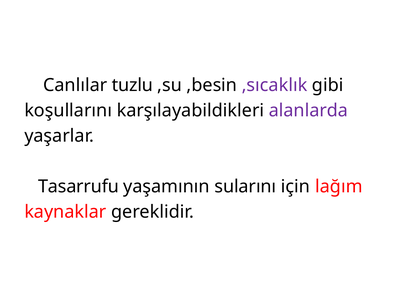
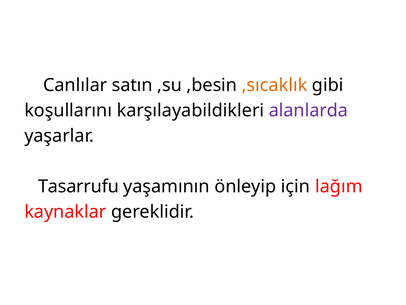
tuzlu: tuzlu -> satın
,sıcaklık colour: purple -> orange
sularını: sularını -> önleyip
